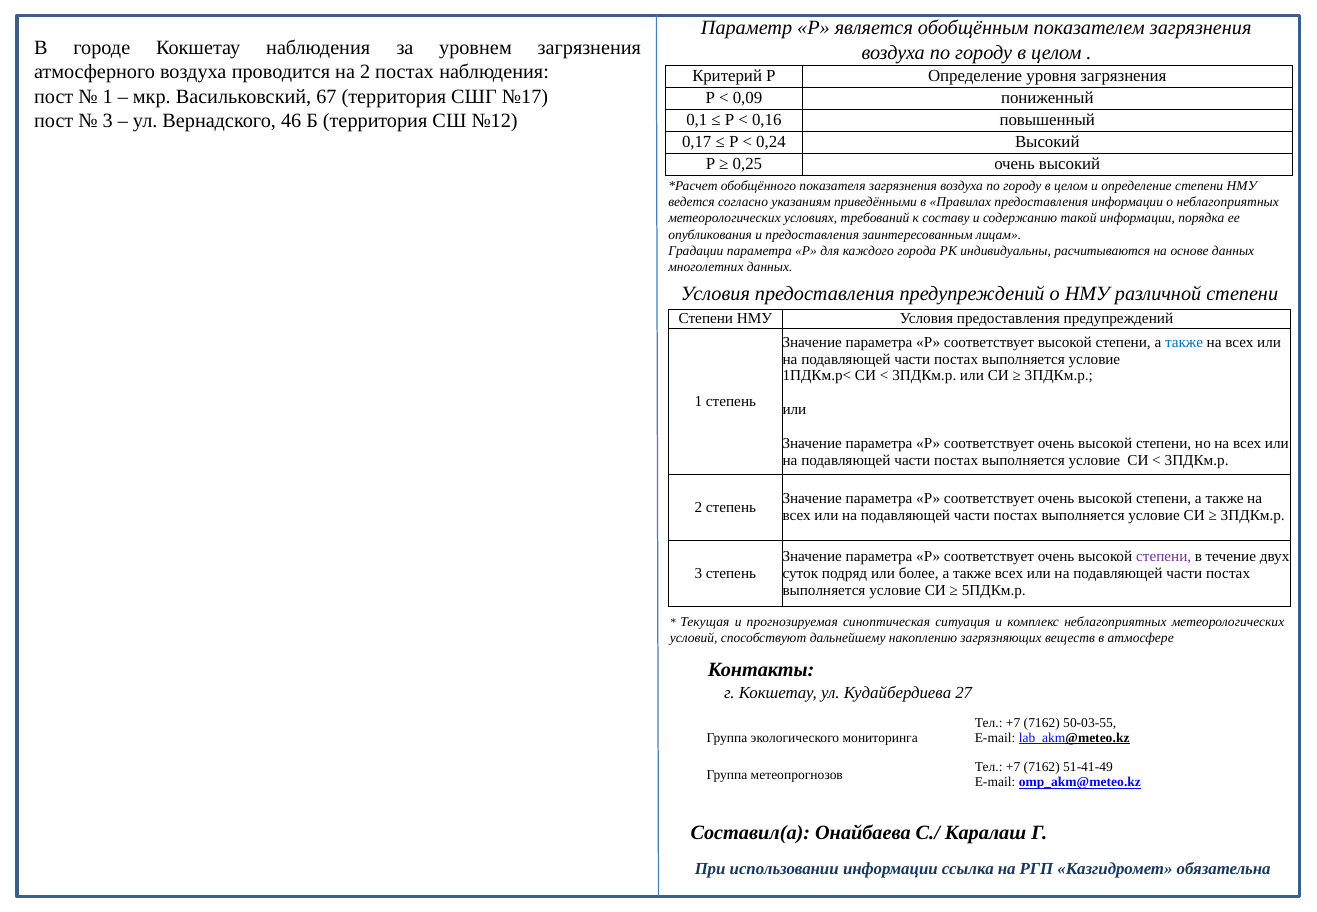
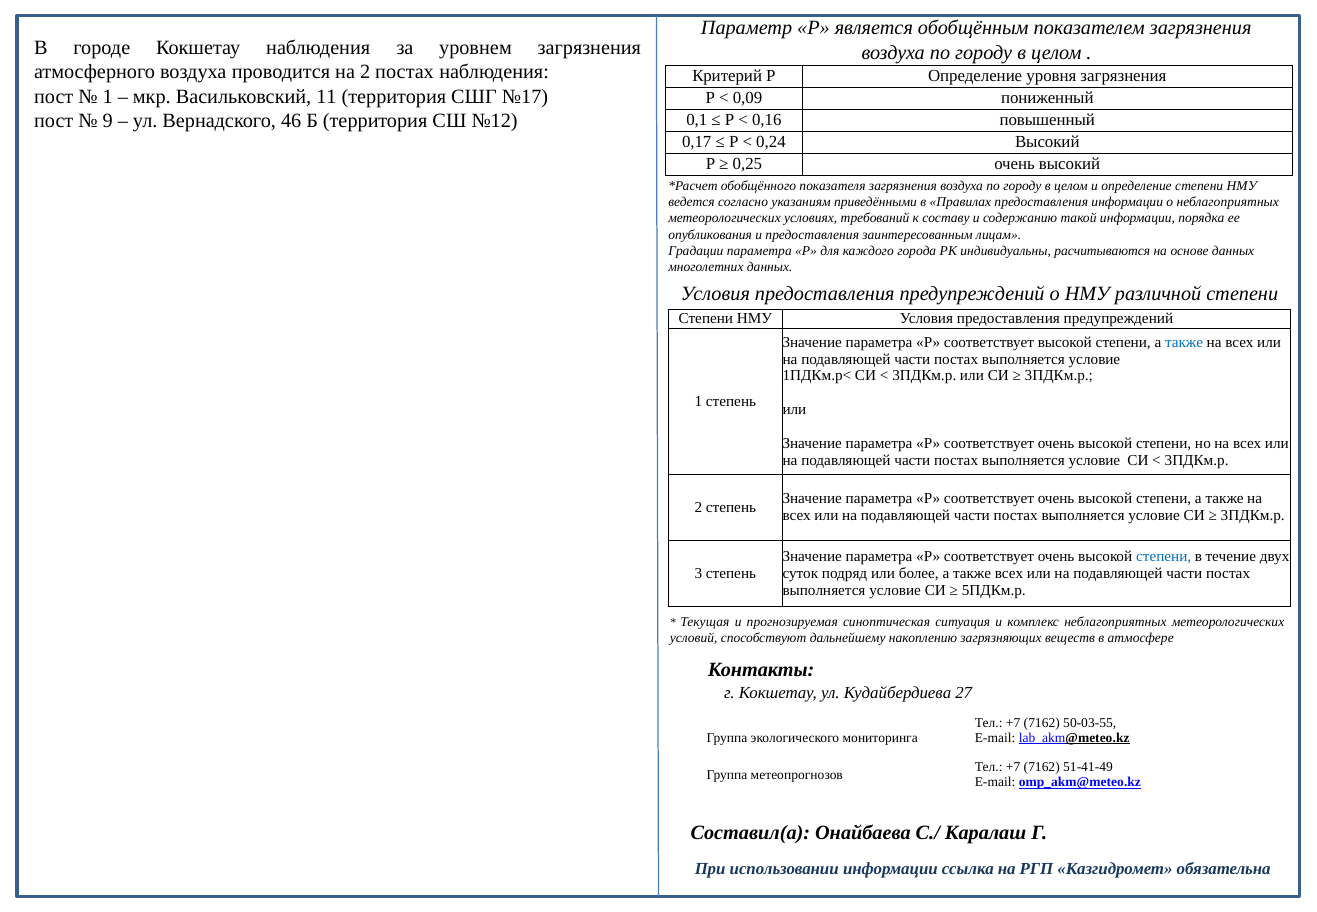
67: 67 -> 11
3 at (108, 121): 3 -> 9
степени at (1164, 556) colour: purple -> blue
